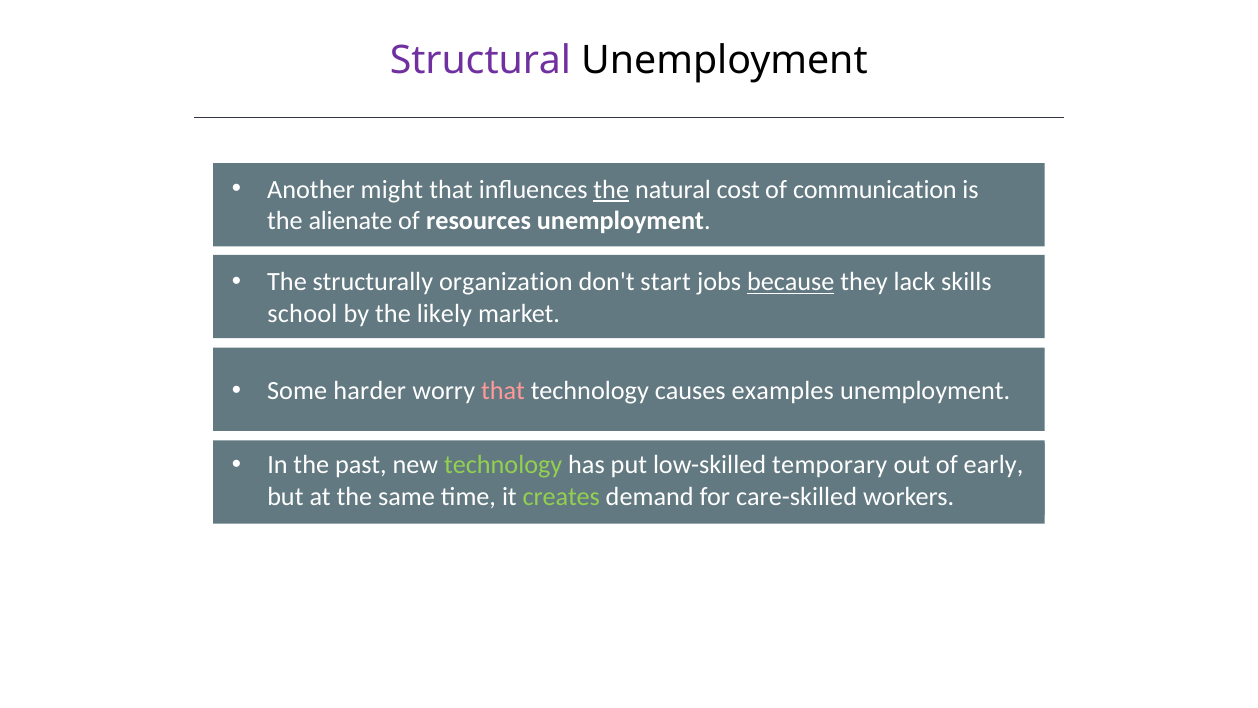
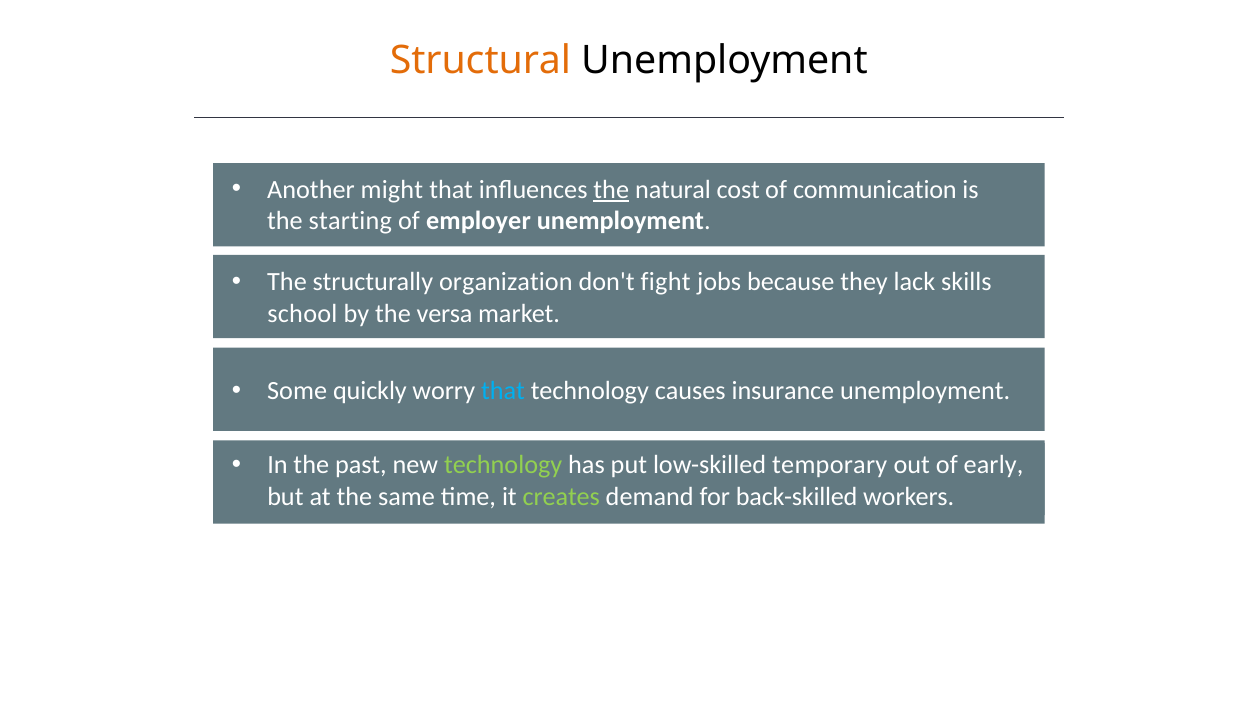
Structural colour: purple -> orange
alienate: alienate -> starting
resources: resources -> employer
start: start -> fight
because underline: present -> none
likely: likely -> versa
harder: harder -> quickly
that at (503, 391) colour: pink -> light blue
examples: examples -> insurance
care-skilled: care-skilled -> back-skilled
